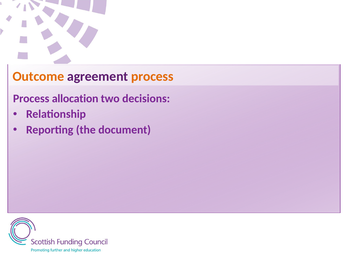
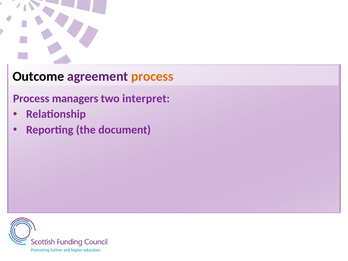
Outcome colour: orange -> black
allocation: allocation -> managers
decisions: decisions -> interpret
